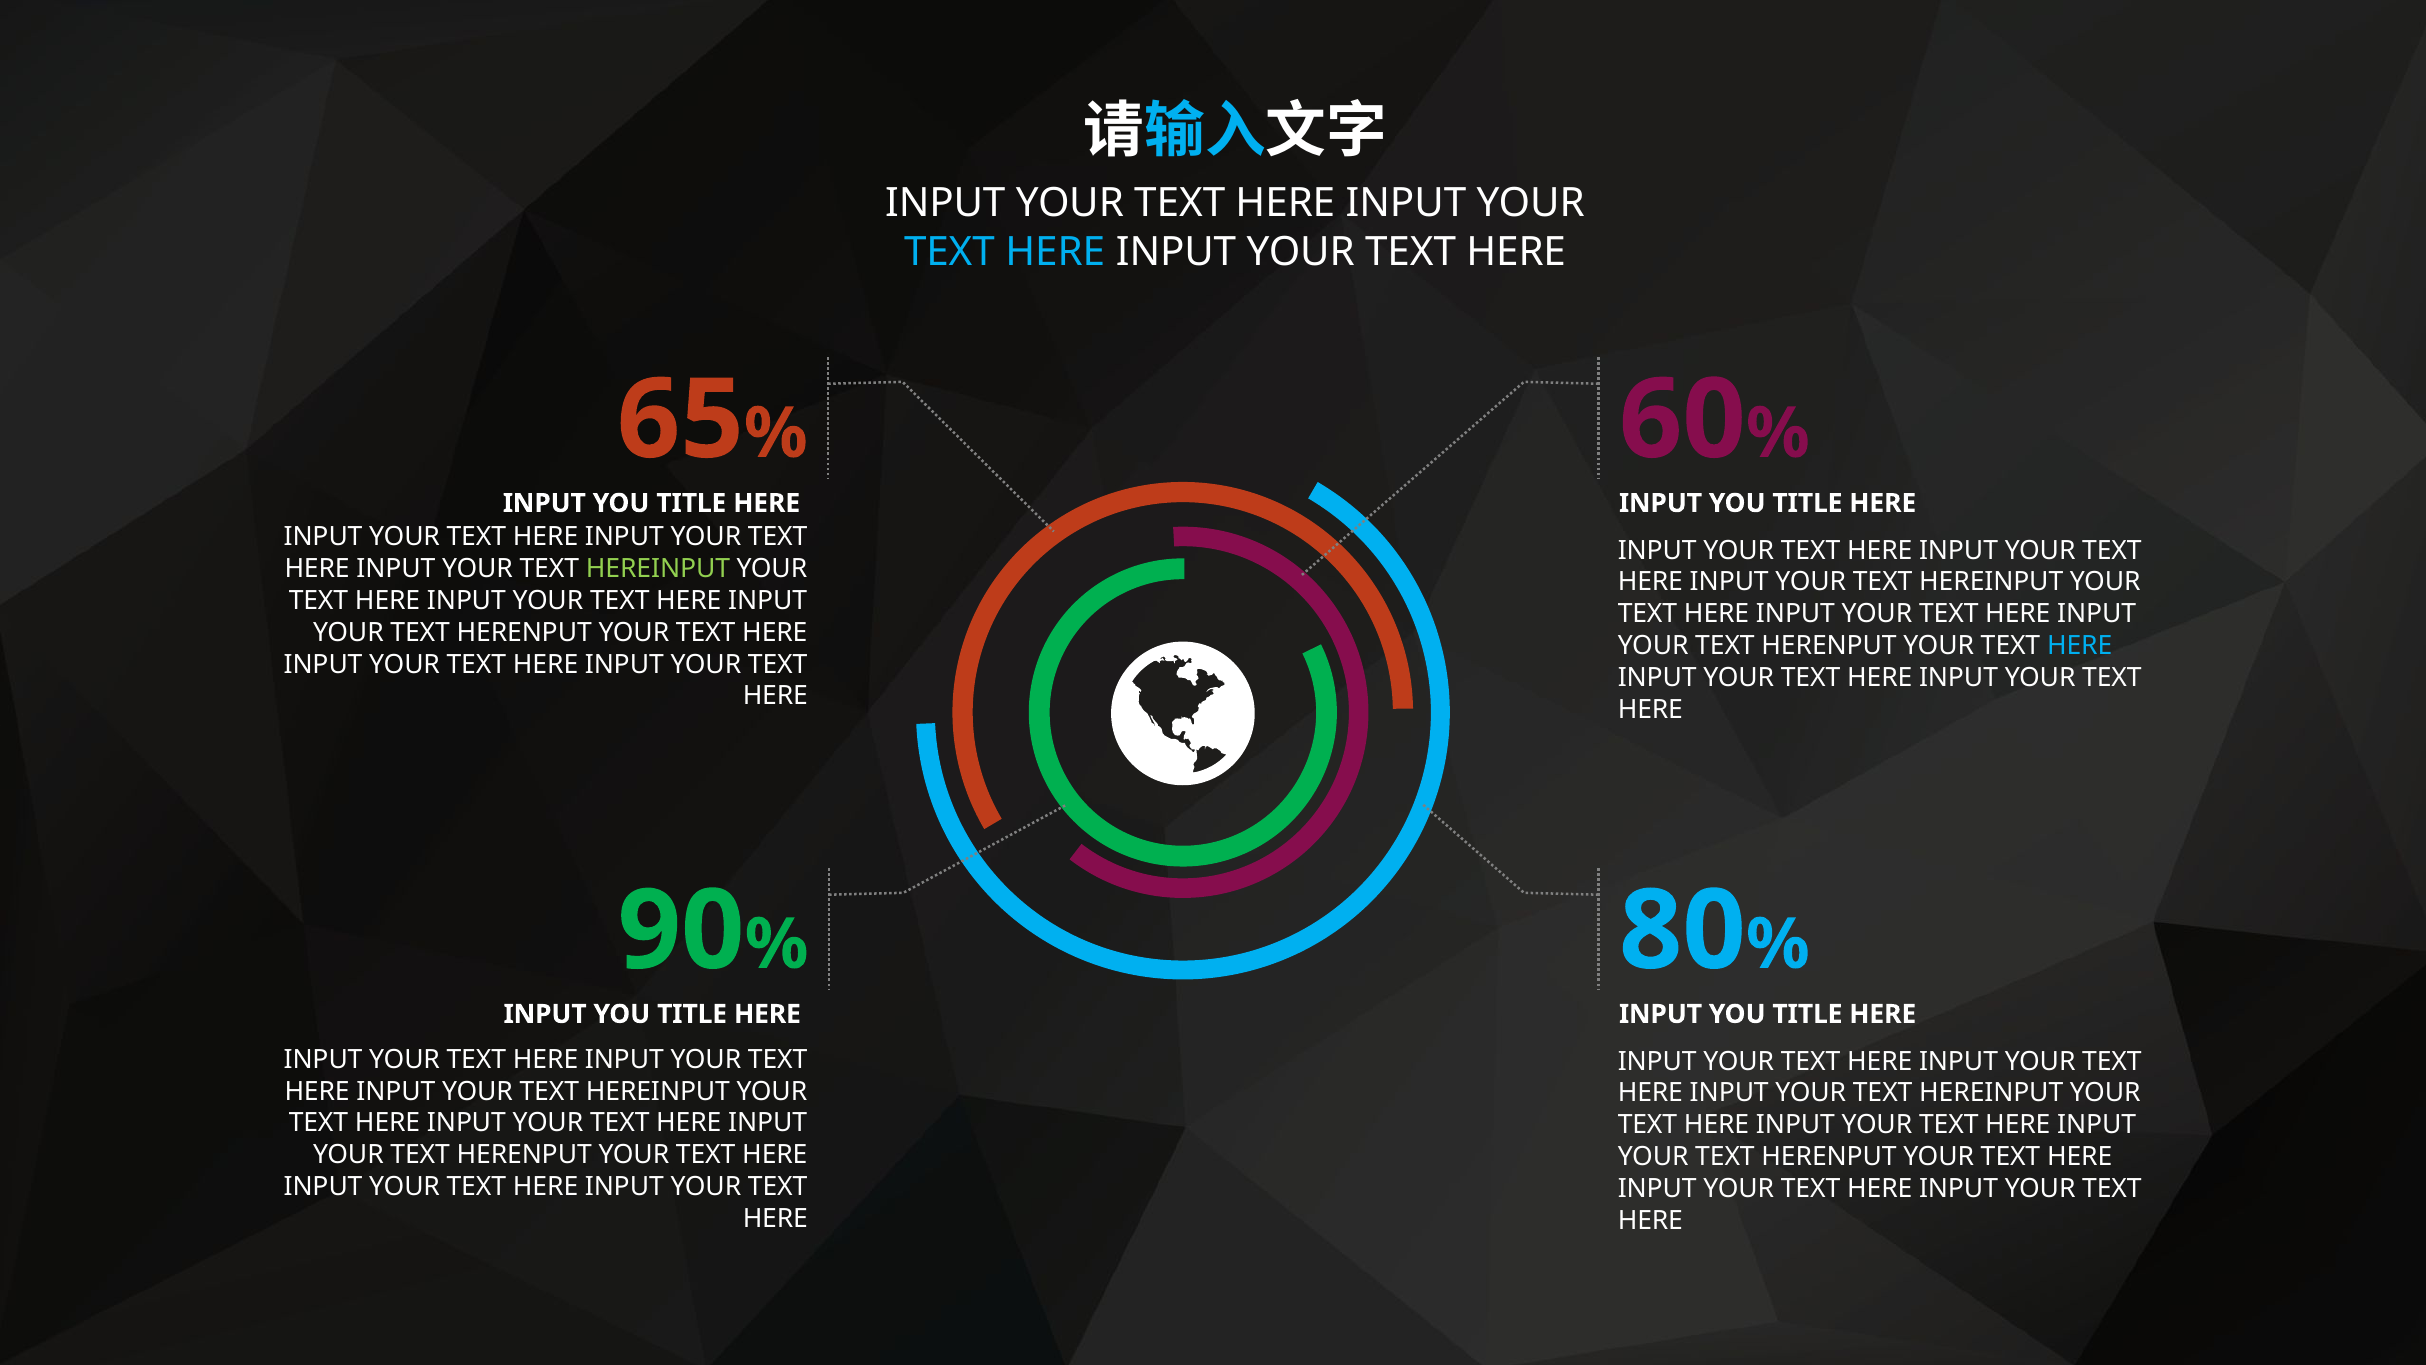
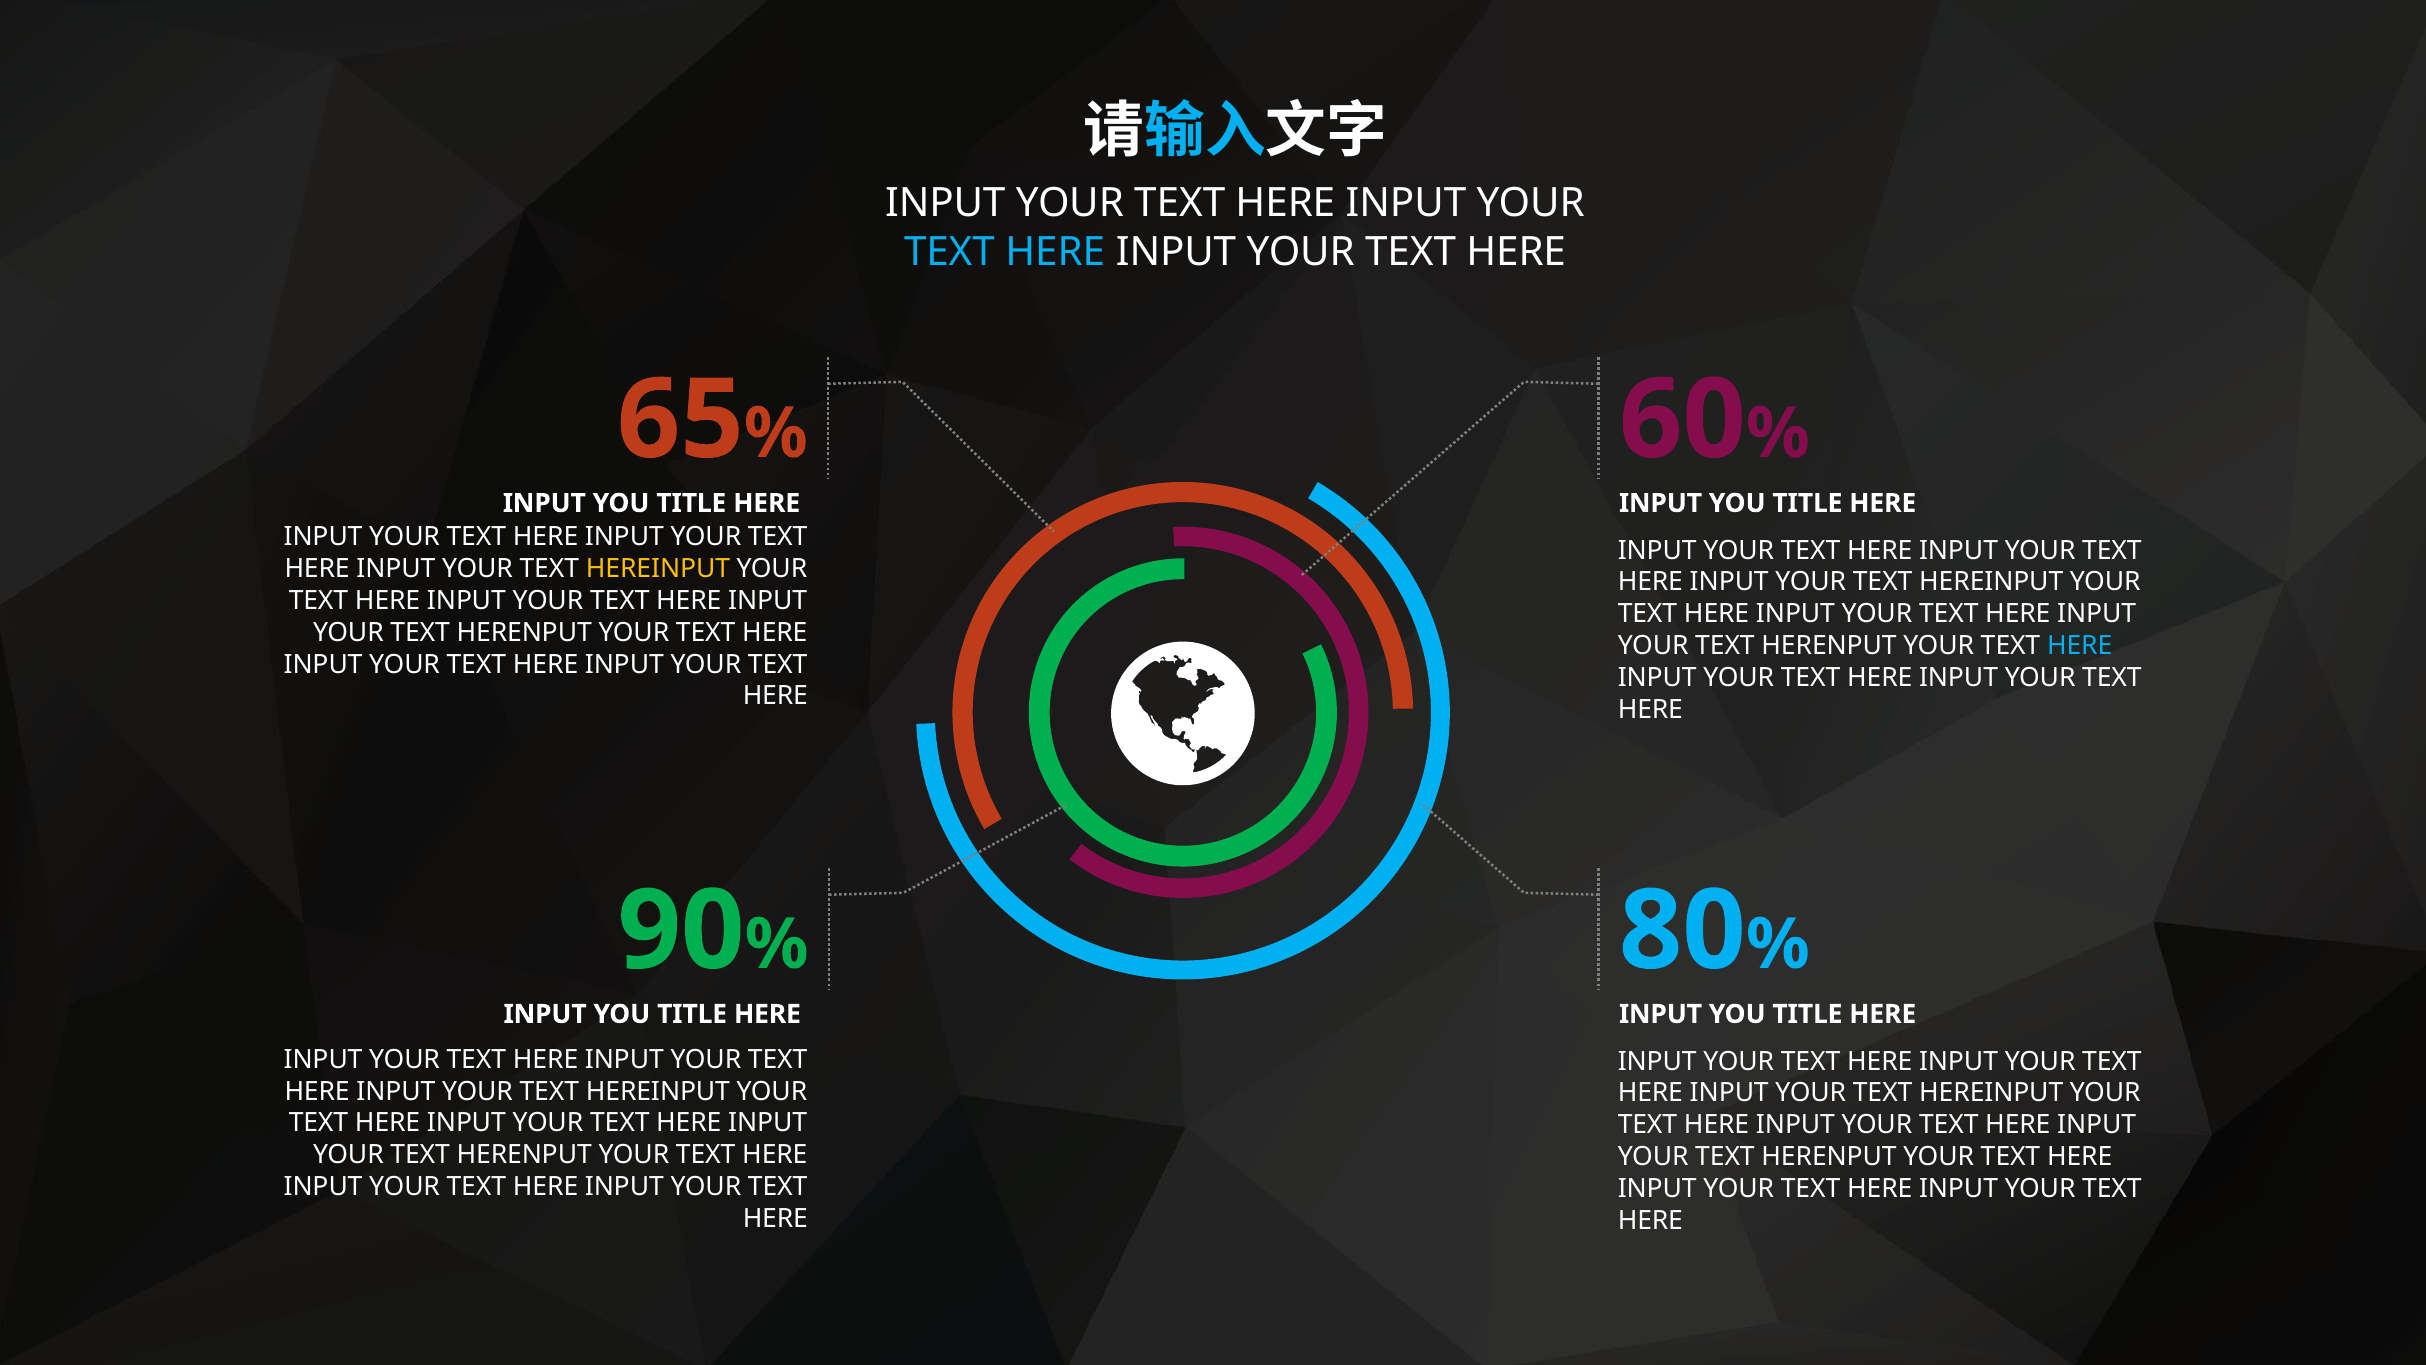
HEREINPUT at (658, 569) colour: light green -> yellow
